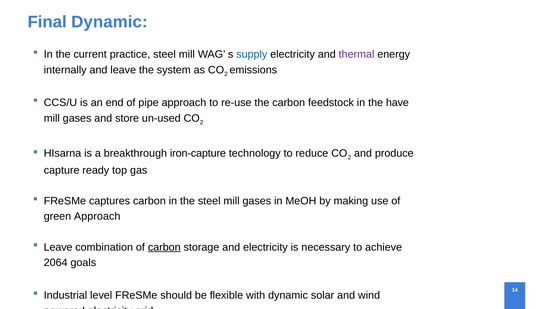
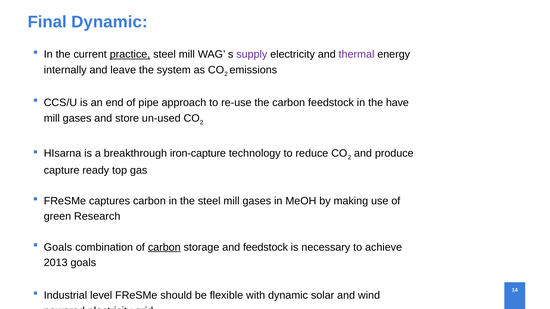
practice underline: none -> present
supply colour: blue -> purple
green Approach: Approach -> Research
Leave at (58, 248): Leave -> Goals
and electricity: electricity -> feedstock
2064: 2064 -> 2013
